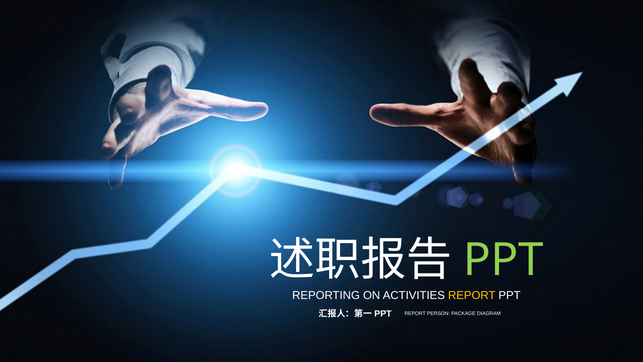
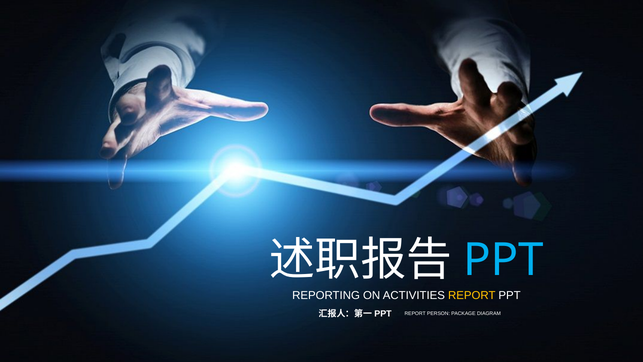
PPT at (503, 260) colour: light green -> light blue
